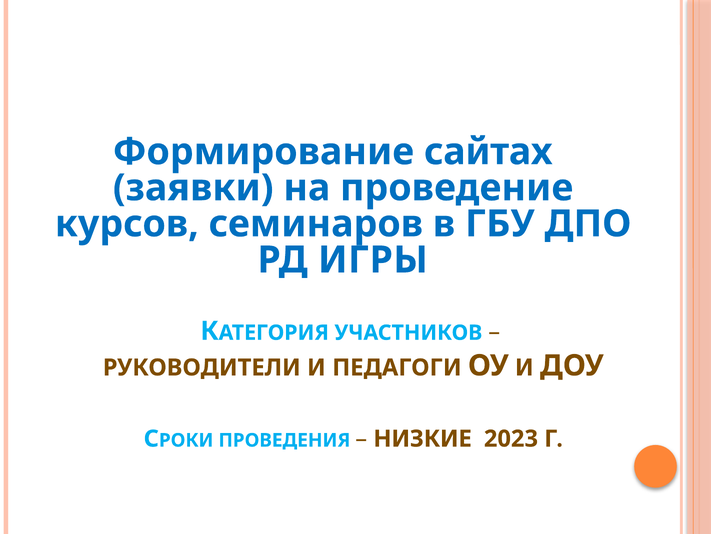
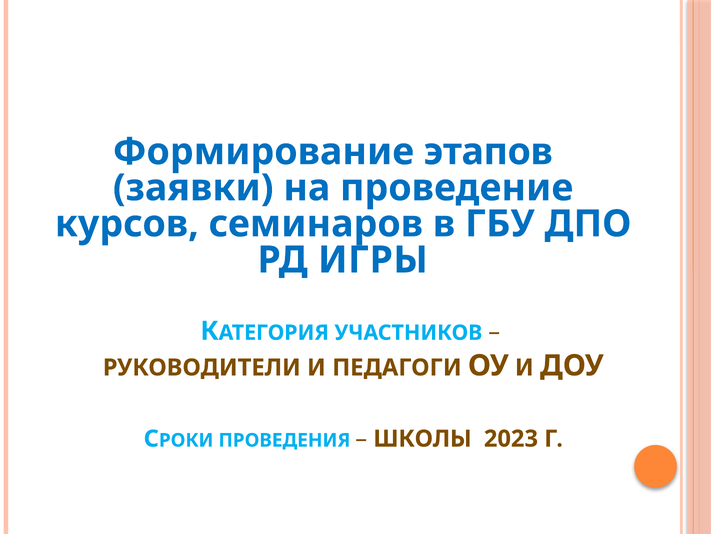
сайтах: сайтах -> этапов
НИЗКИЕ: НИЗКИЕ -> ШКОЛЫ
